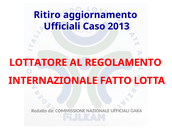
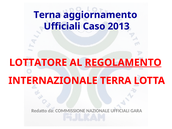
Ritiro: Ritiro -> Terna
REGOLAMENTO underline: none -> present
FATTO: FATTO -> TERRA
